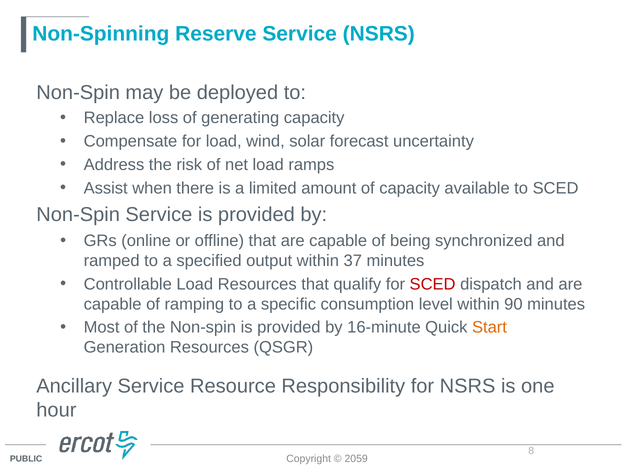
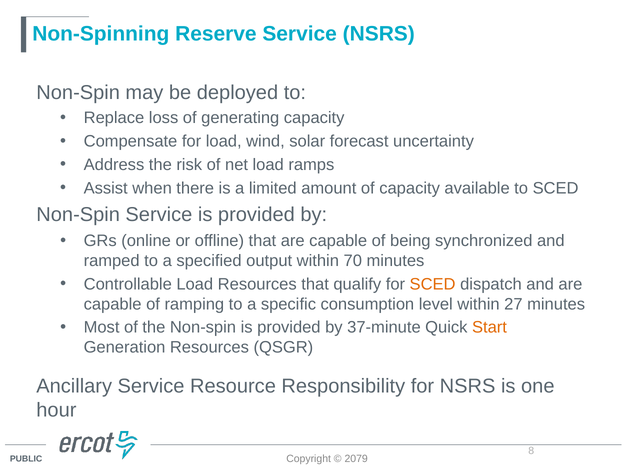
37: 37 -> 70
SCED at (433, 284) colour: red -> orange
90: 90 -> 27
16-minute: 16-minute -> 37-minute
2059: 2059 -> 2079
